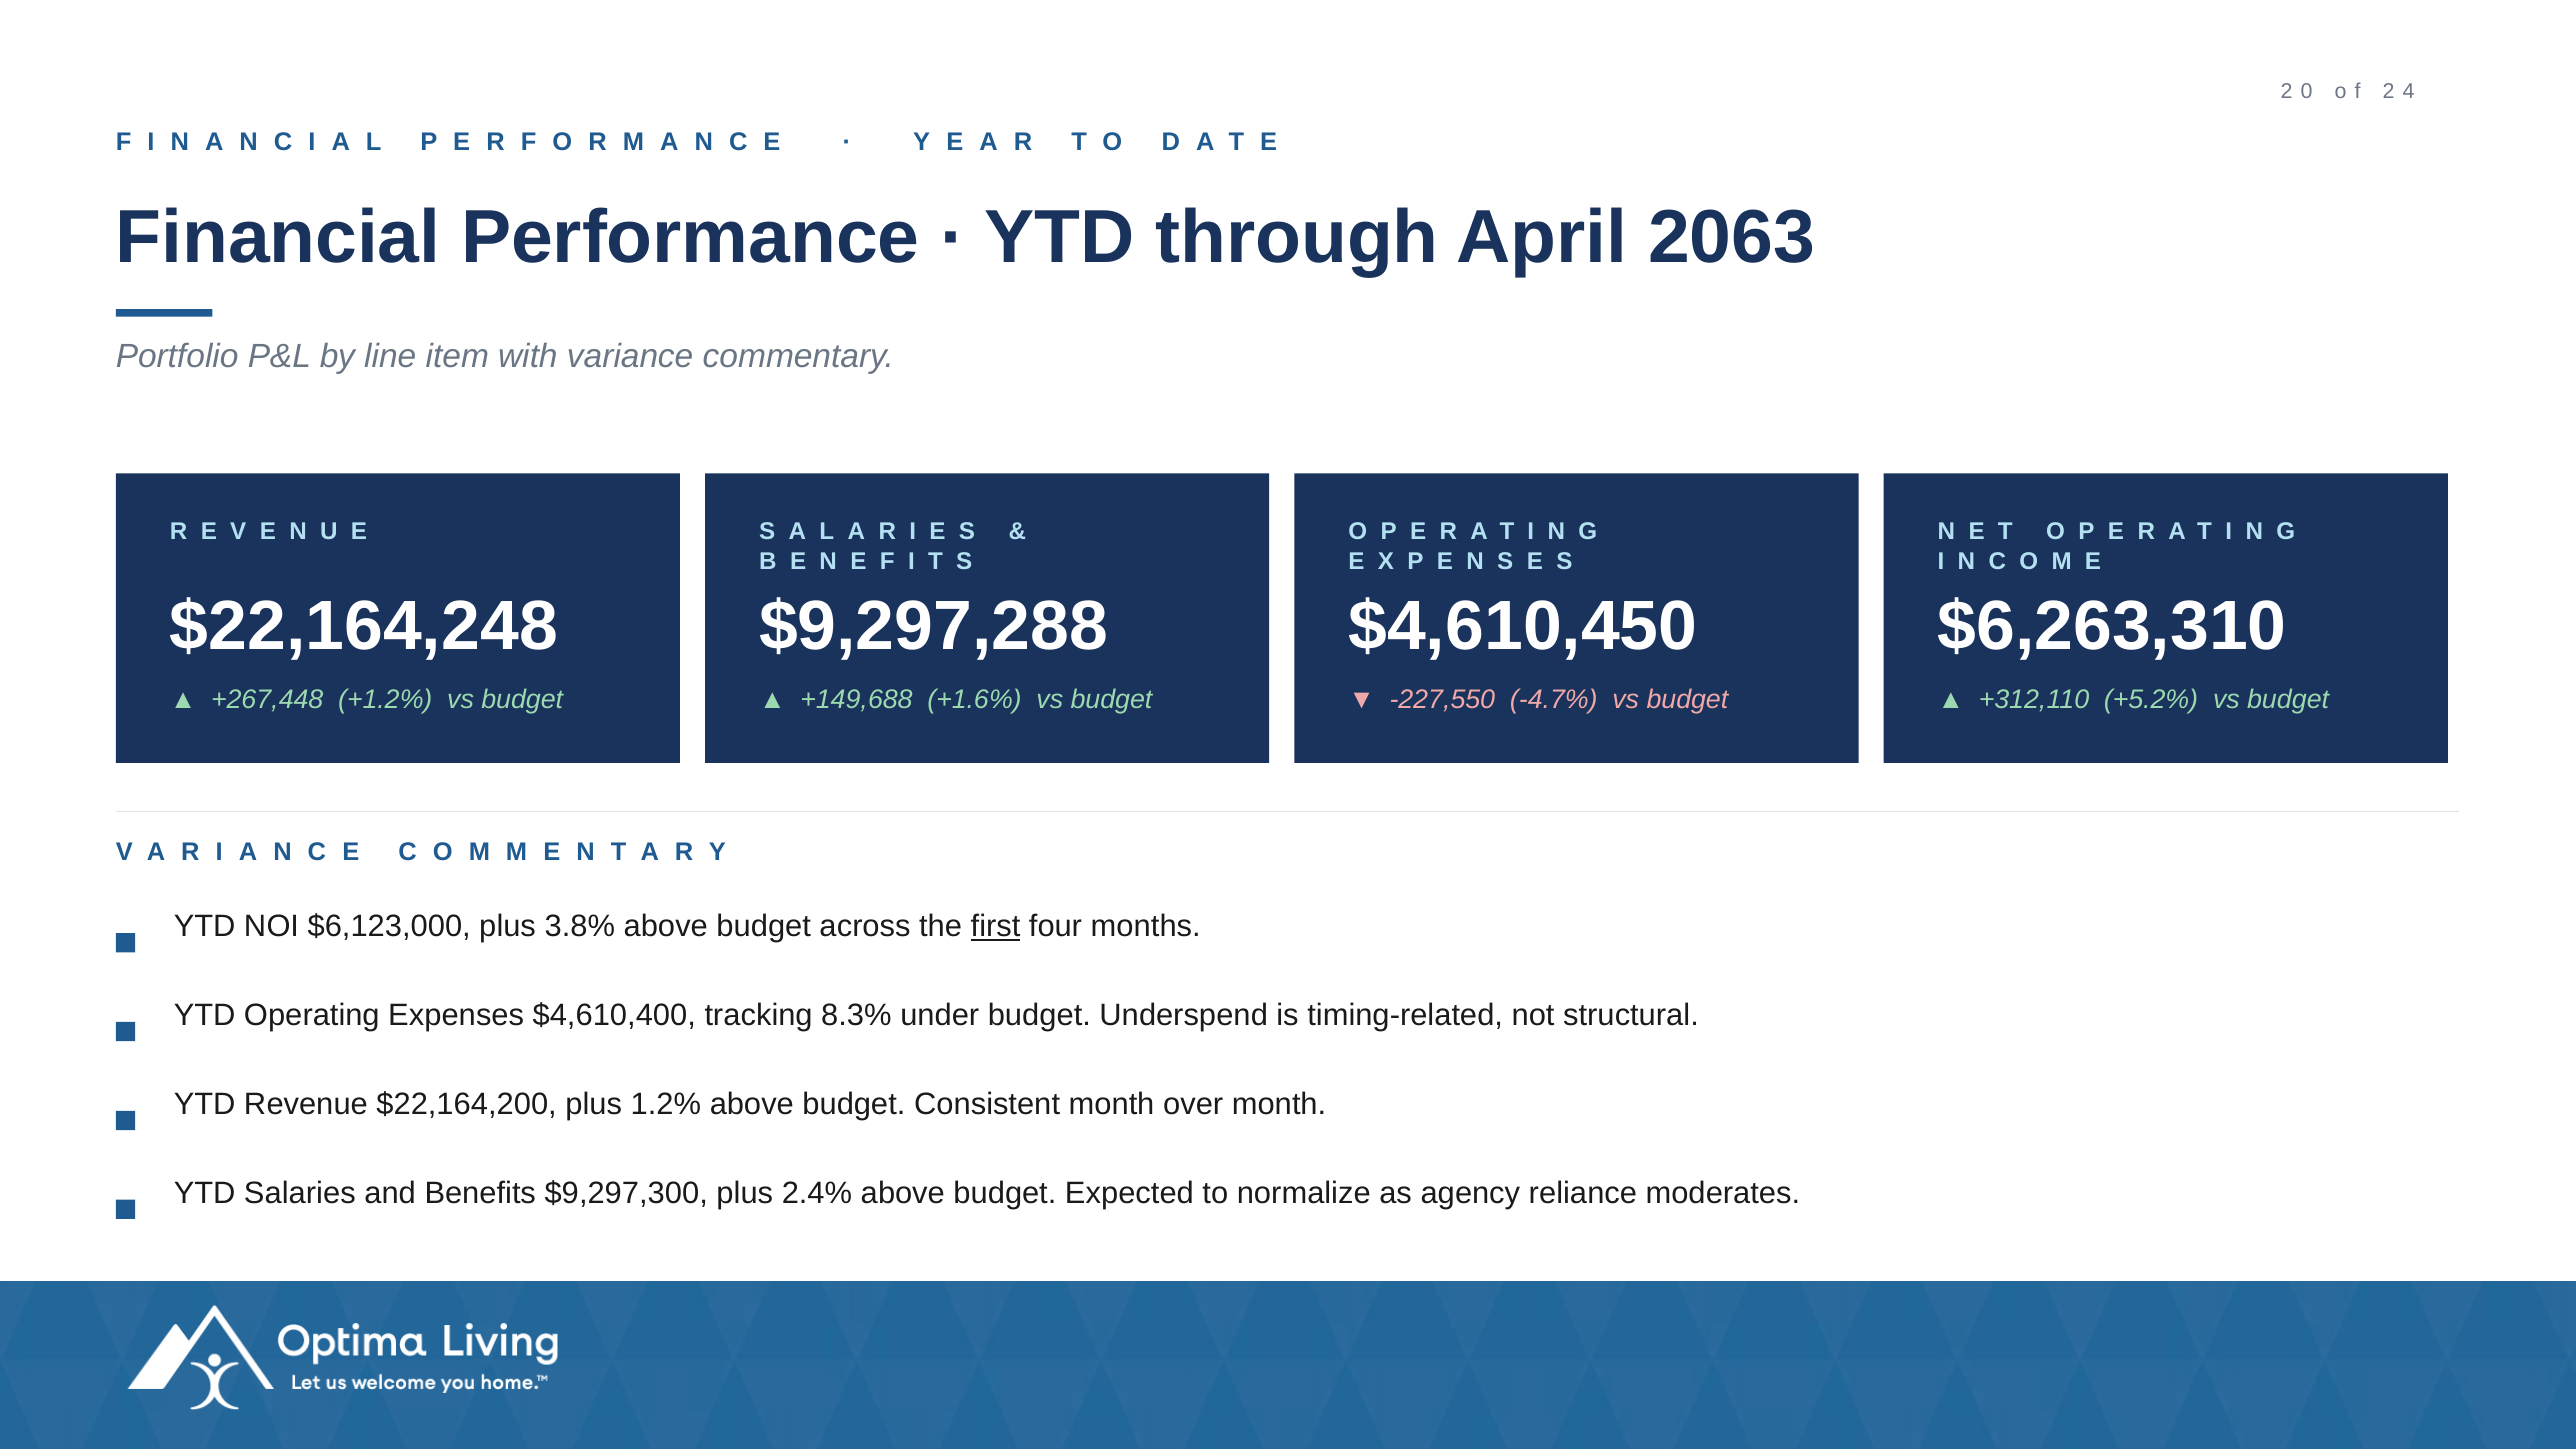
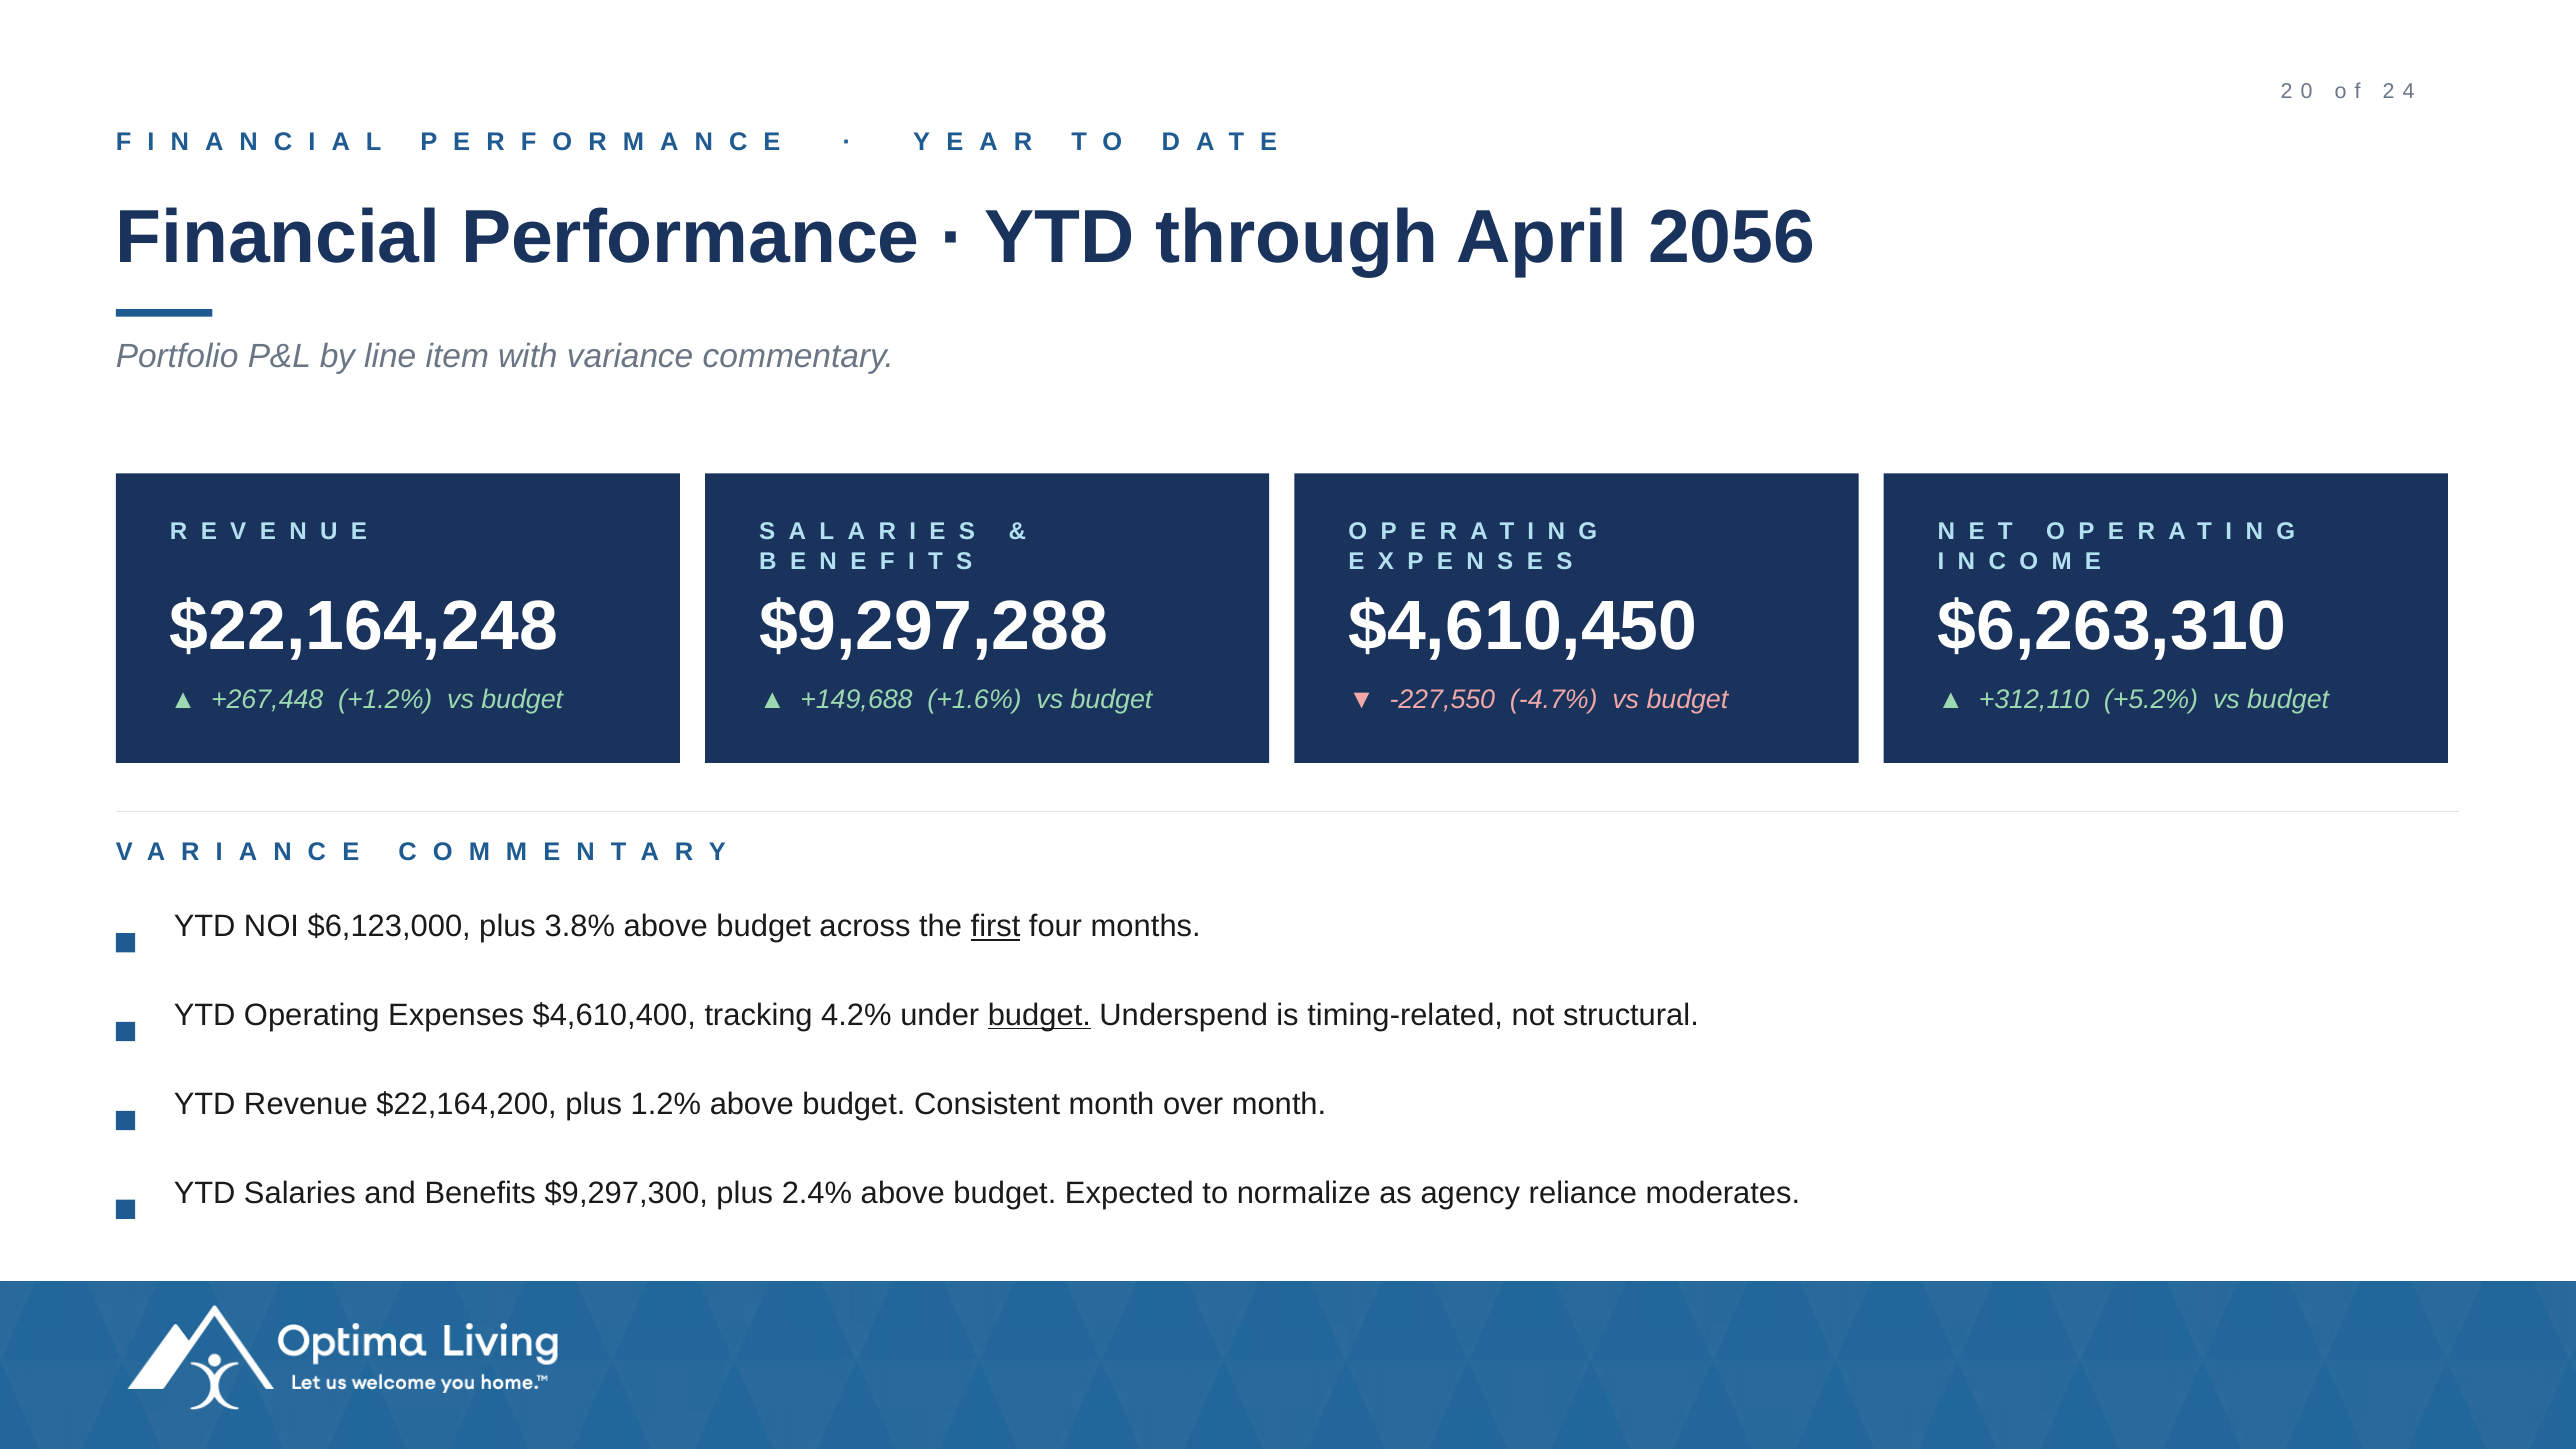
2063: 2063 -> 2056
8.3%: 8.3% -> 4.2%
budget at (1039, 1015) underline: none -> present
